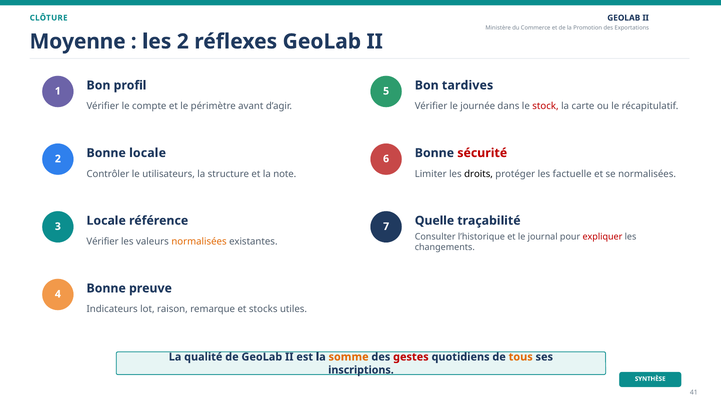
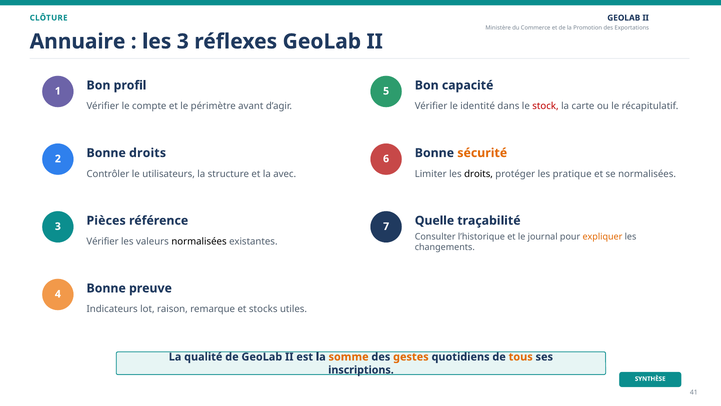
Moyenne: Moyenne -> Annuaire
les 2: 2 -> 3
tardives: tardives -> capacité
journée: journée -> identité
Bonne locale: locale -> droits
sécurité colour: red -> orange
note: note -> avec
factuelle: factuelle -> pratique
3 Locale: Locale -> Pièces
expliquer colour: red -> orange
normalisées at (199, 241) colour: orange -> black
gestes colour: red -> orange
